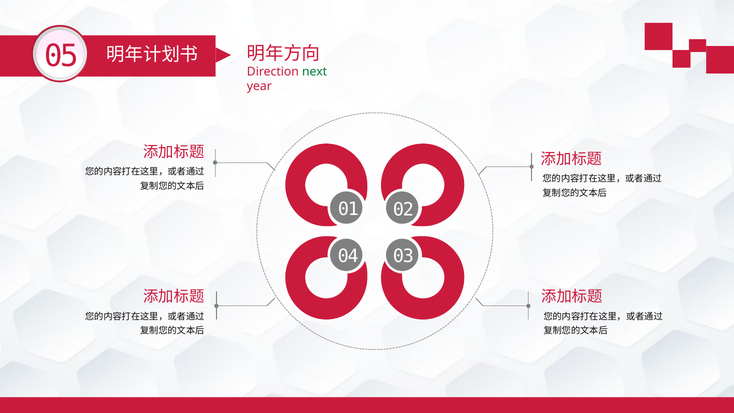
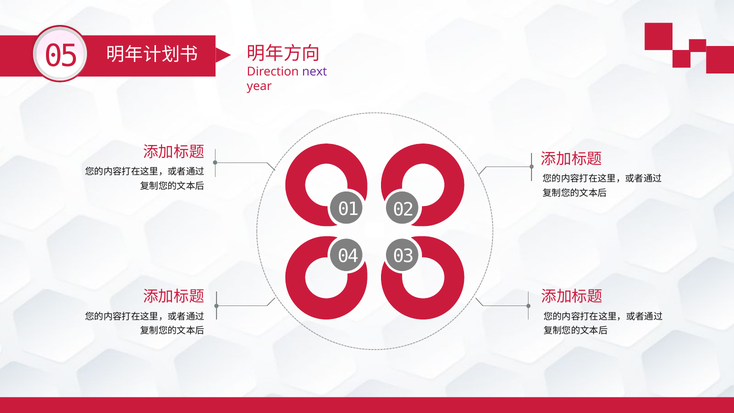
next colour: green -> purple
